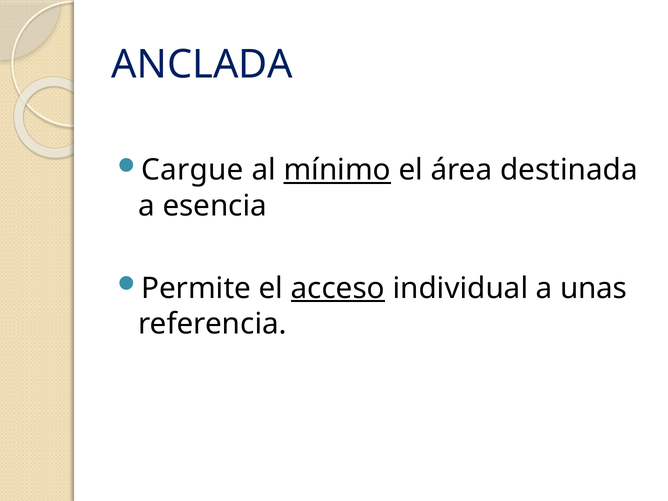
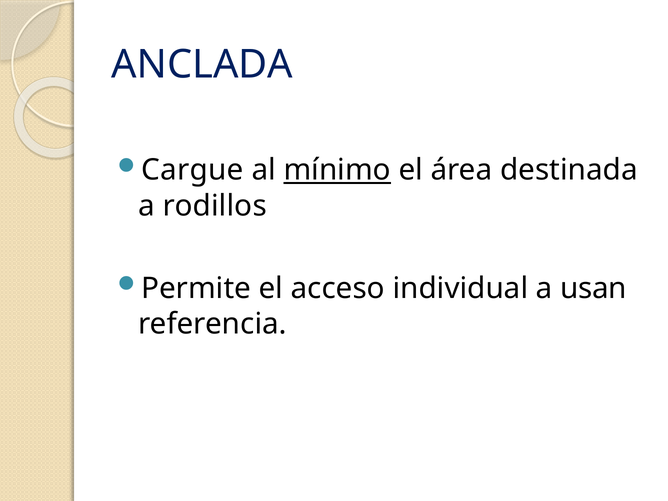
esencia: esencia -> rodillos
acceso underline: present -> none
unas: unas -> usan
